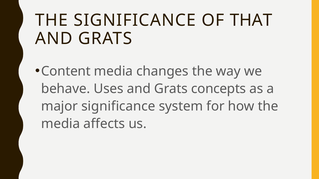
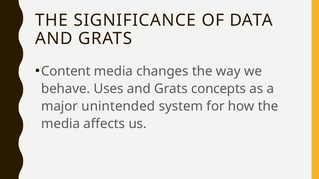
THAT: THAT -> DATA
major significance: significance -> unintended
